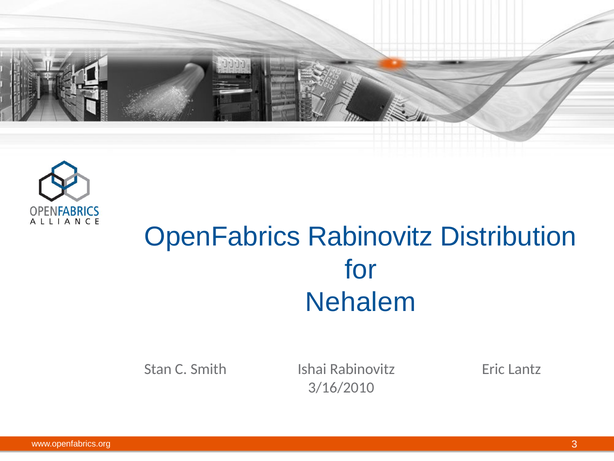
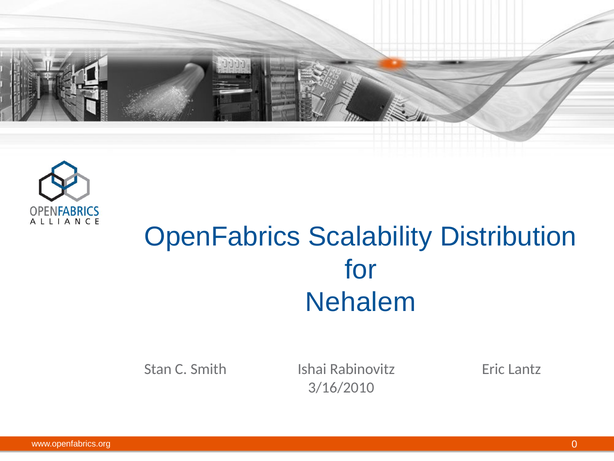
OpenFabrics Rabinovitz: Rabinovitz -> Scalability
3: 3 -> 0
